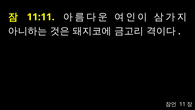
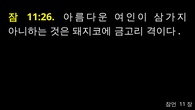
11:11: 11:11 -> 11:26
